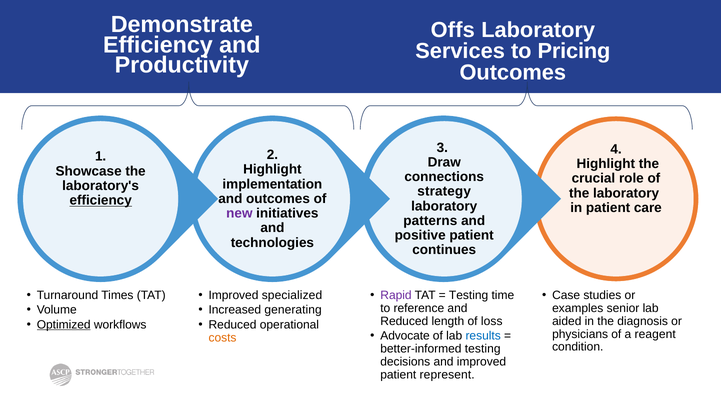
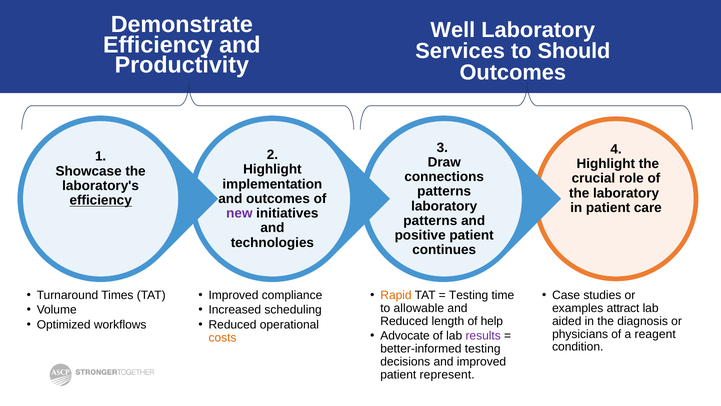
Offs: Offs -> Well
Pricing: Pricing -> Should
strategy at (444, 191): strategy -> patterns
specialized: specialized -> compliance
Rapid colour: purple -> orange
reference: reference -> allowable
senior: senior -> attract
generating: generating -> scheduling
loss: loss -> help
Optimized underline: present -> none
results colour: blue -> purple
